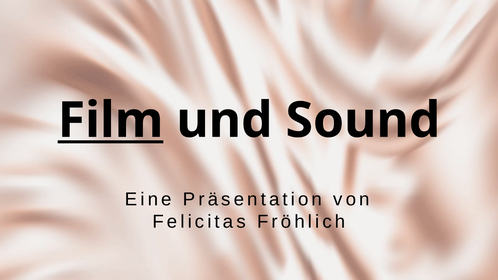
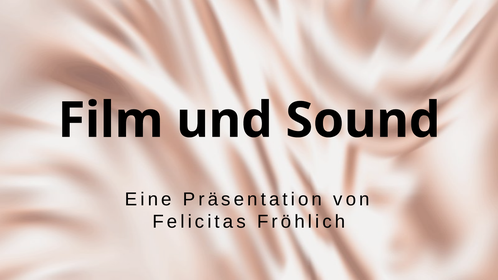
Film underline: present -> none
